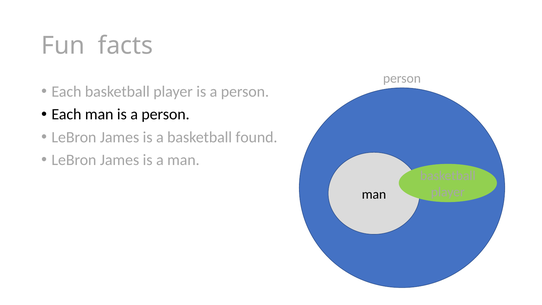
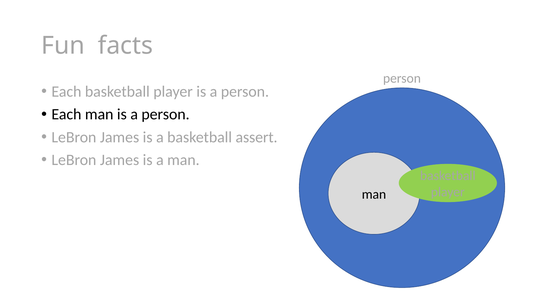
found: found -> assert
